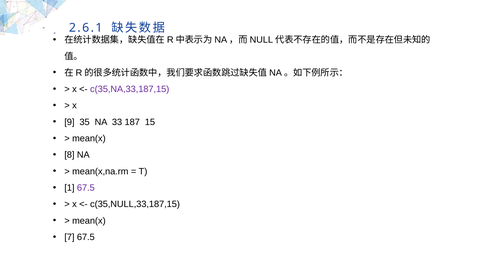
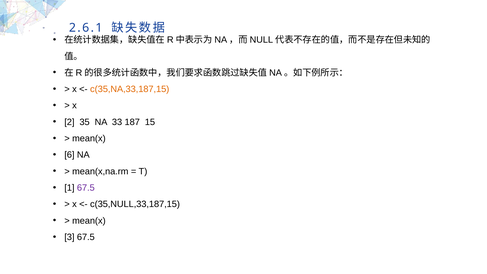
c(35,NA,33,187,15 colour: purple -> orange
9: 9 -> 2
8: 8 -> 6
7: 7 -> 3
